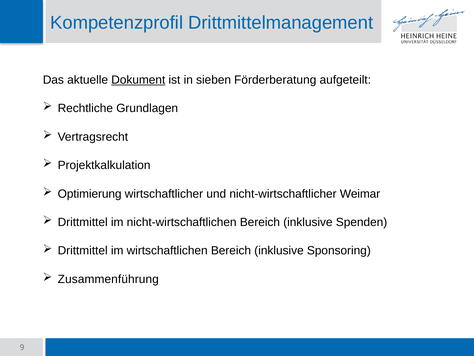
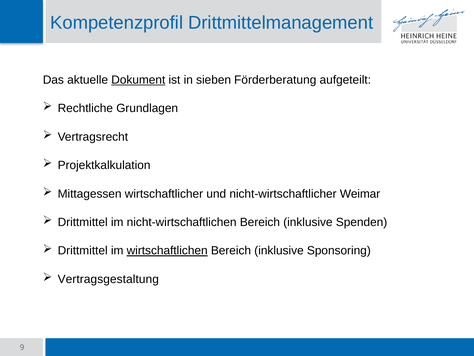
Optimierung: Optimierung -> Mittagessen
wirtschaftlichen underline: none -> present
Zusammenführung: Zusammenführung -> Vertragsgestaltung
